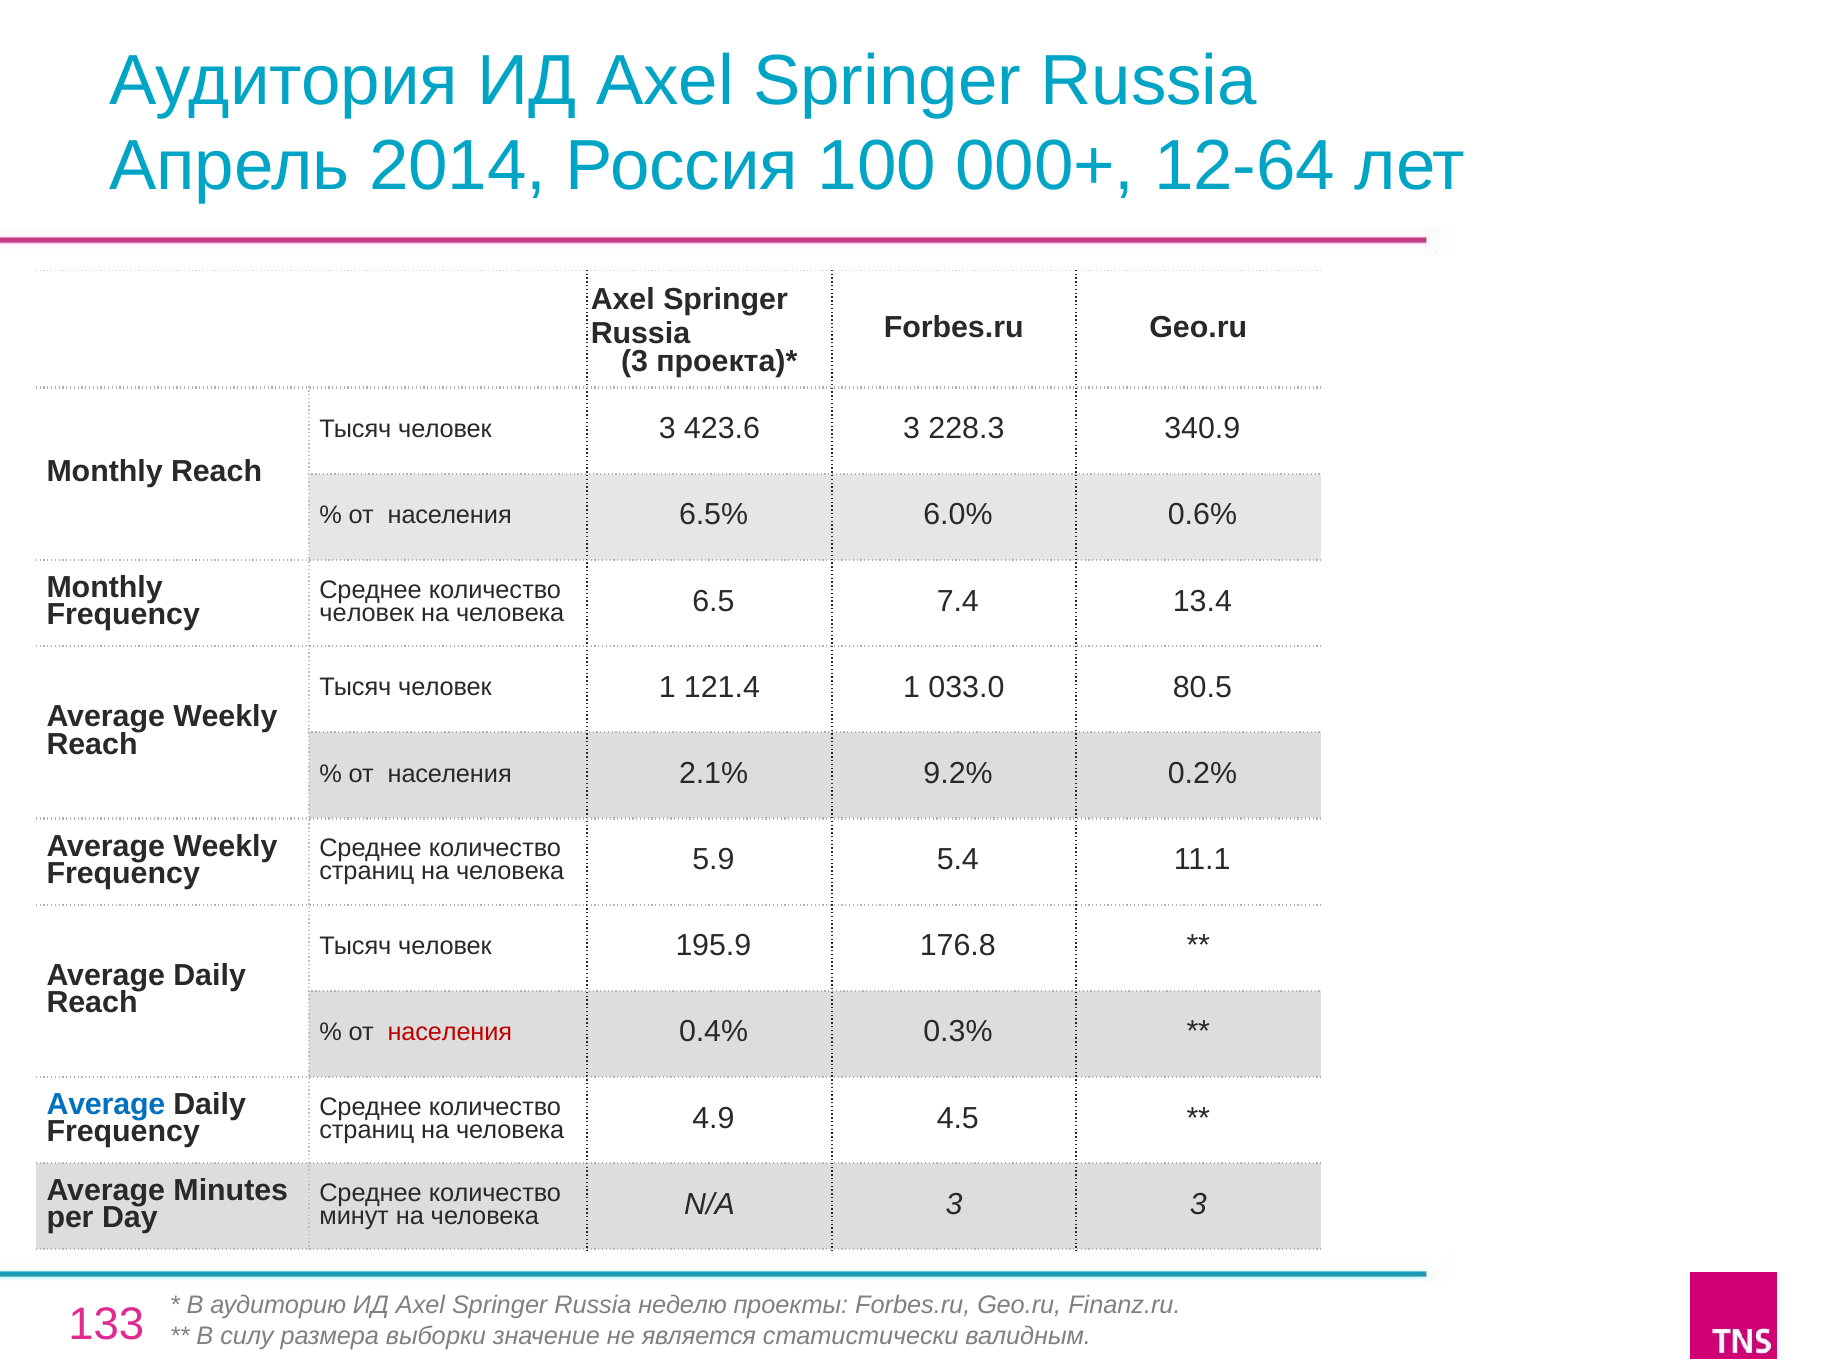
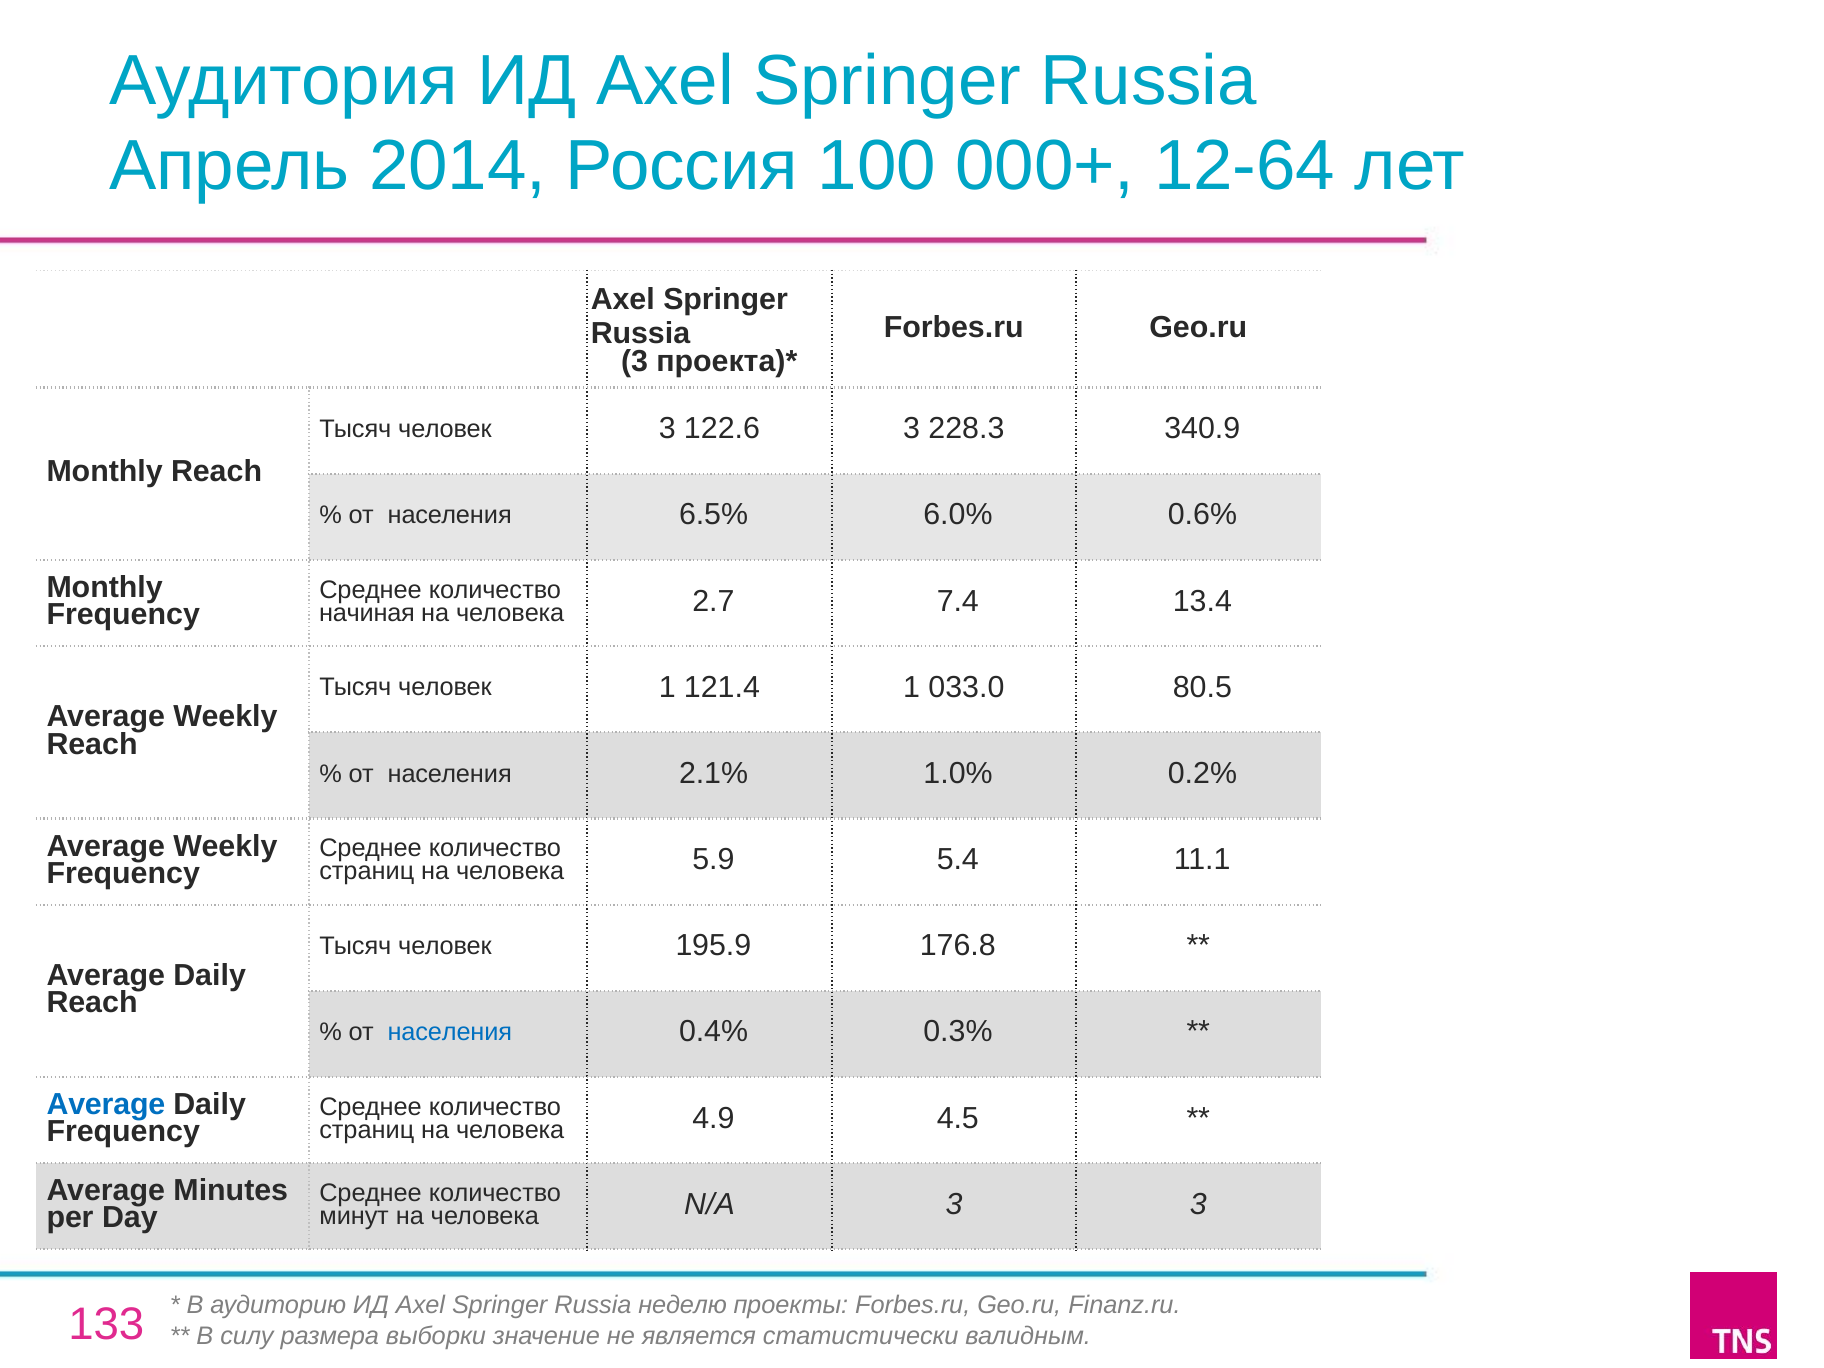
423.6: 423.6 -> 122.6
человек at (367, 613): человек -> начиная
6.5: 6.5 -> 2.7
9.2%: 9.2% -> 1.0%
населения at (450, 1032) colour: red -> blue
